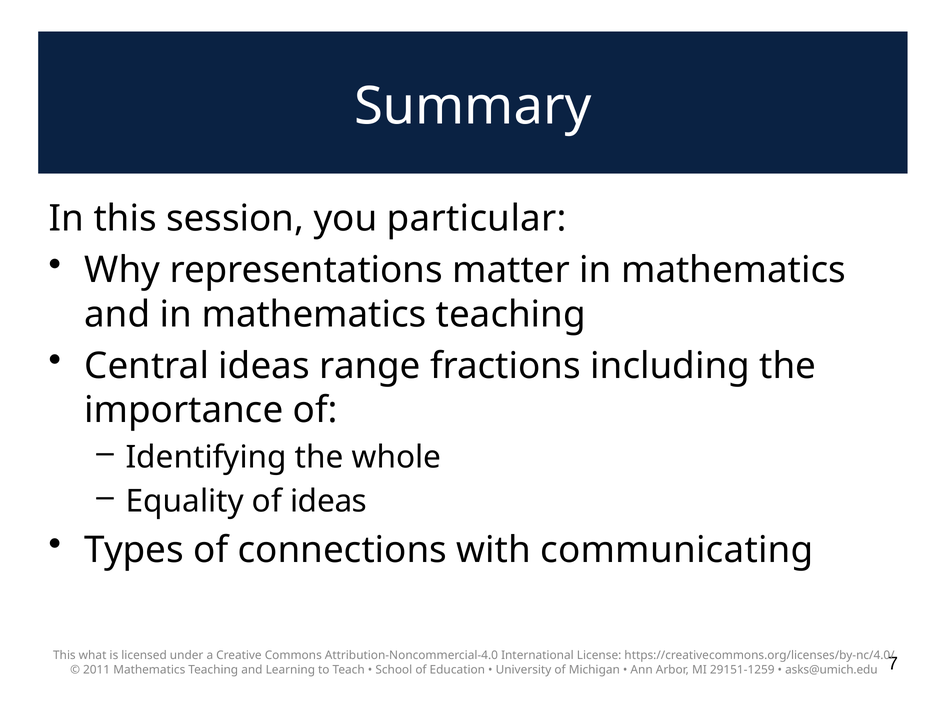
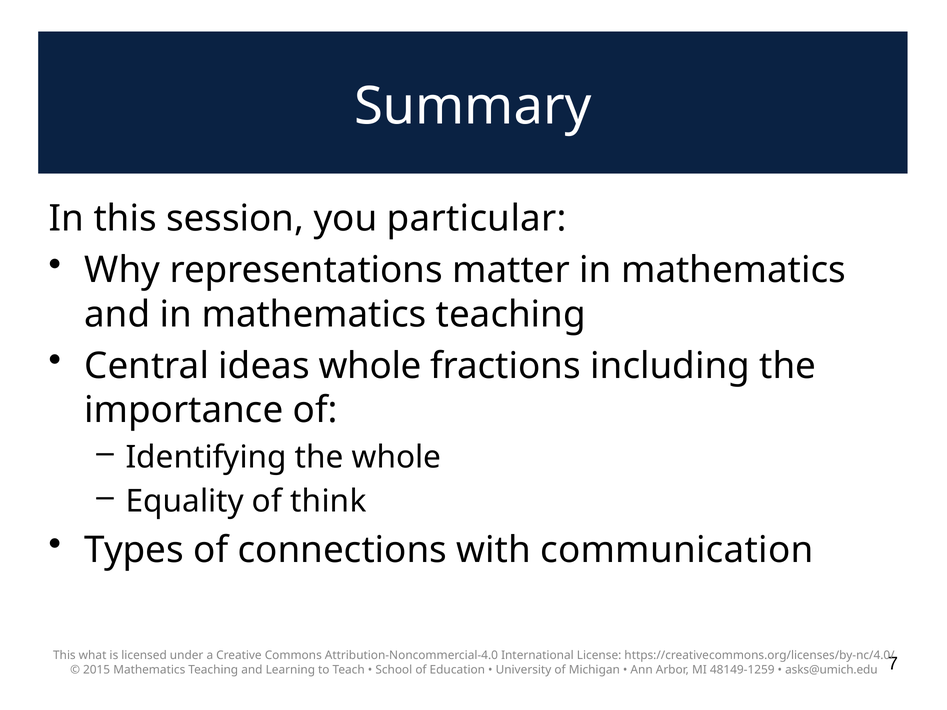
ideas range: range -> whole
of ideas: ideas -> think
communicating: communicating -> communication
2011: 2011 -> 2015
29151-1259: 29151-1259 -> 48149-1259
